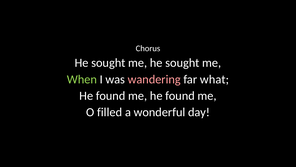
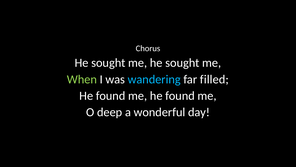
wandering colour: pink -> light blue
what: what -> filled
filled: filled -> deep
